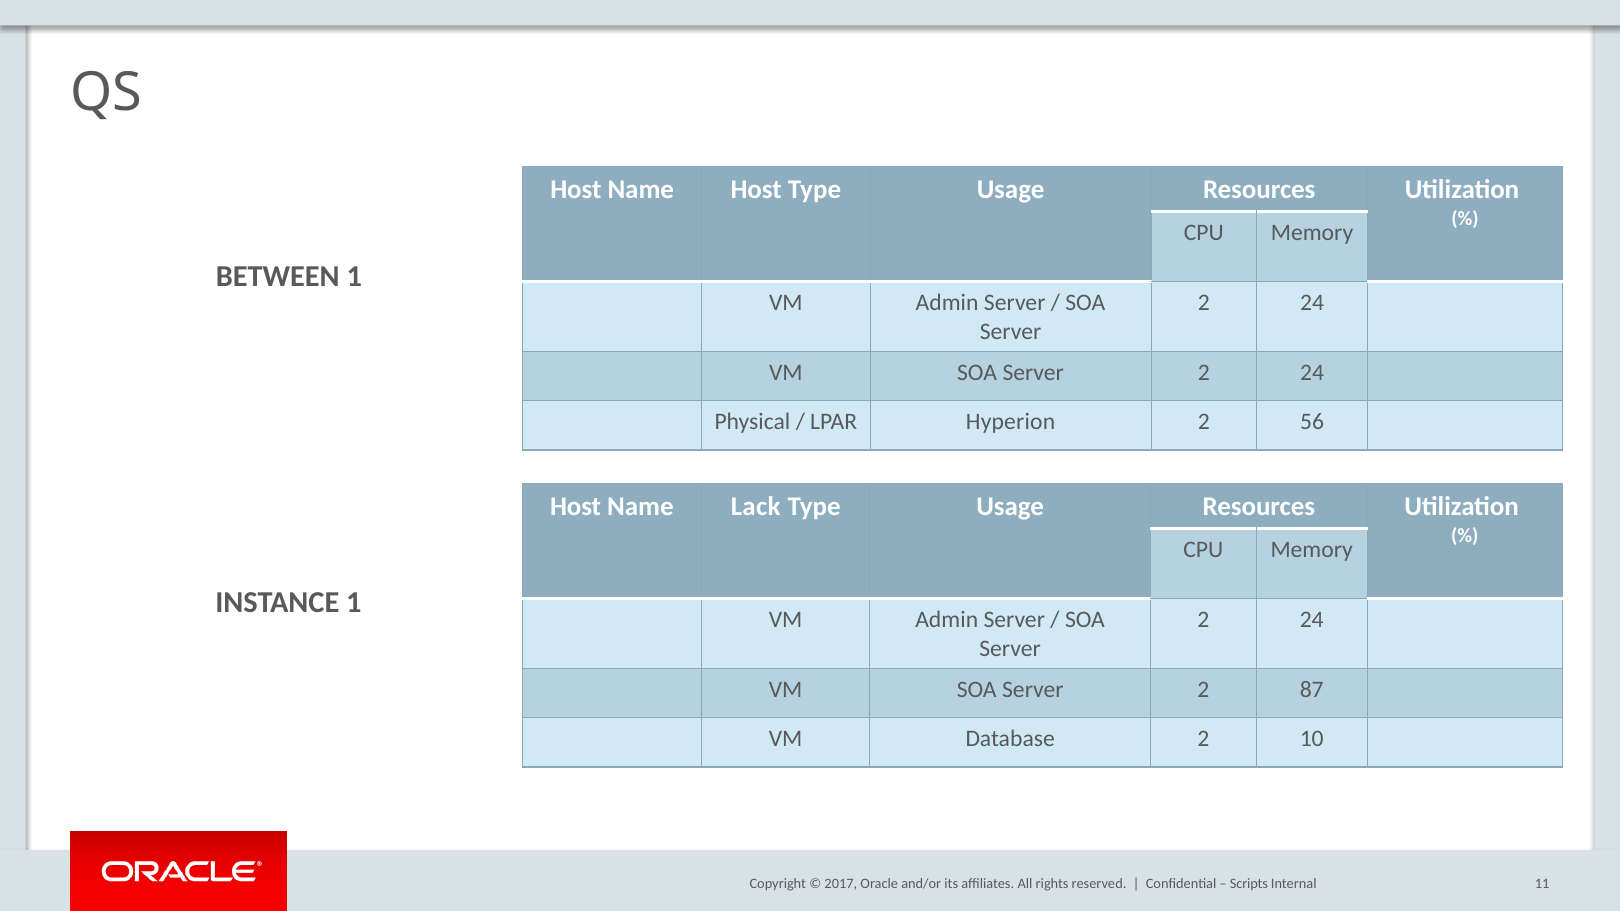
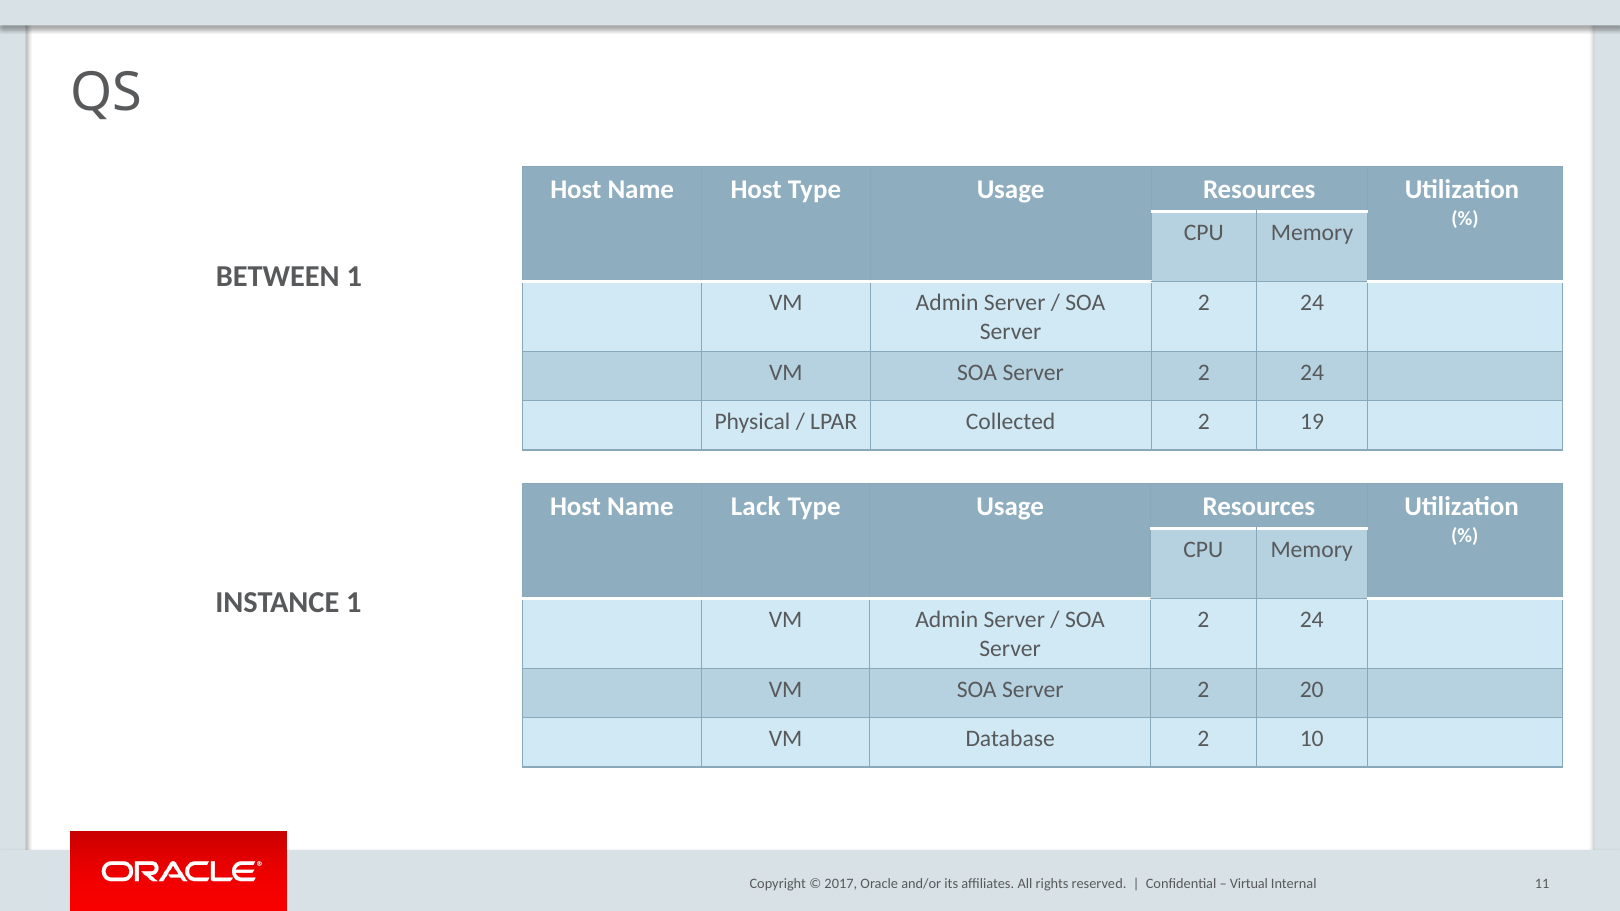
Hyperion: Hyperion -> Collected
56: 56 -> 19
87: 87 -> 20
Scripts: Scripts -> Virtual
